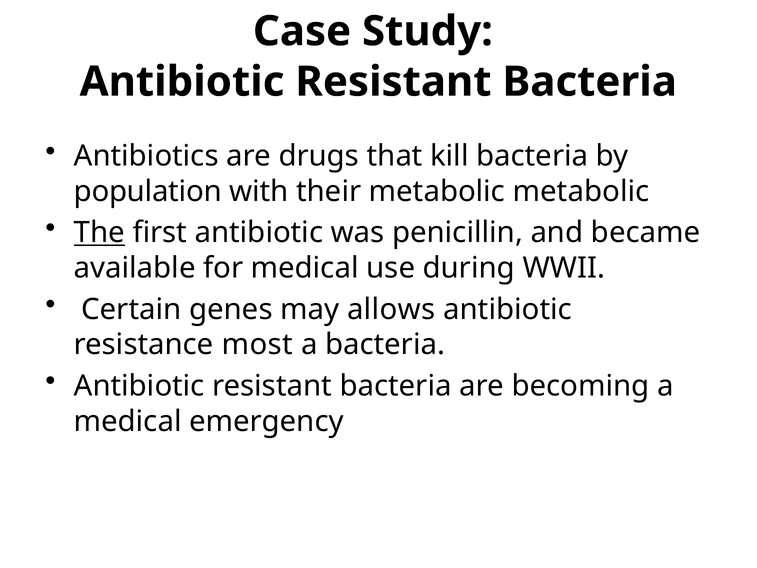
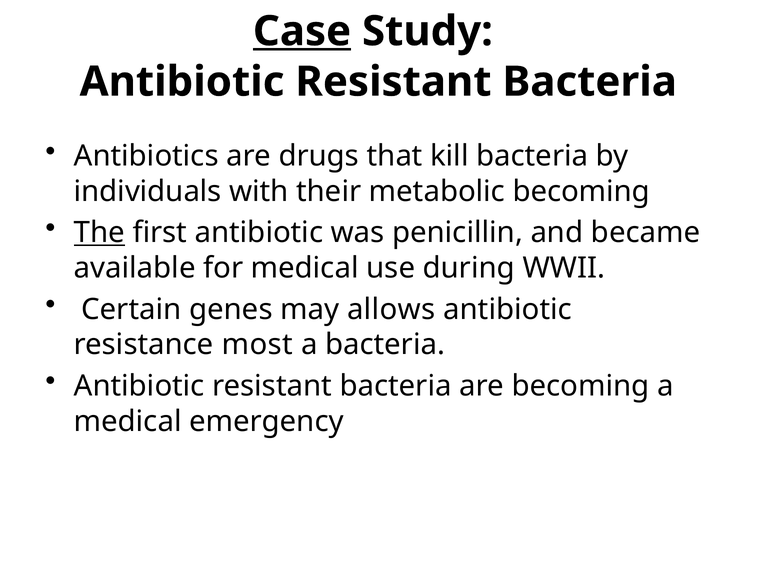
Case underline: none -> present
population: population -> individuals
metabolic metabolic: metabolic -> becoming
